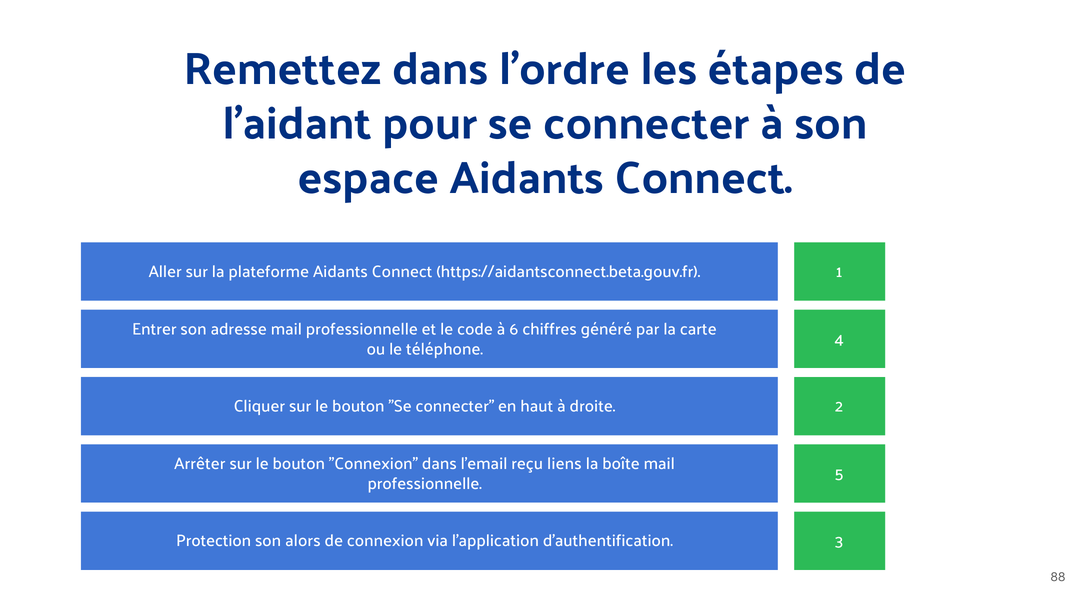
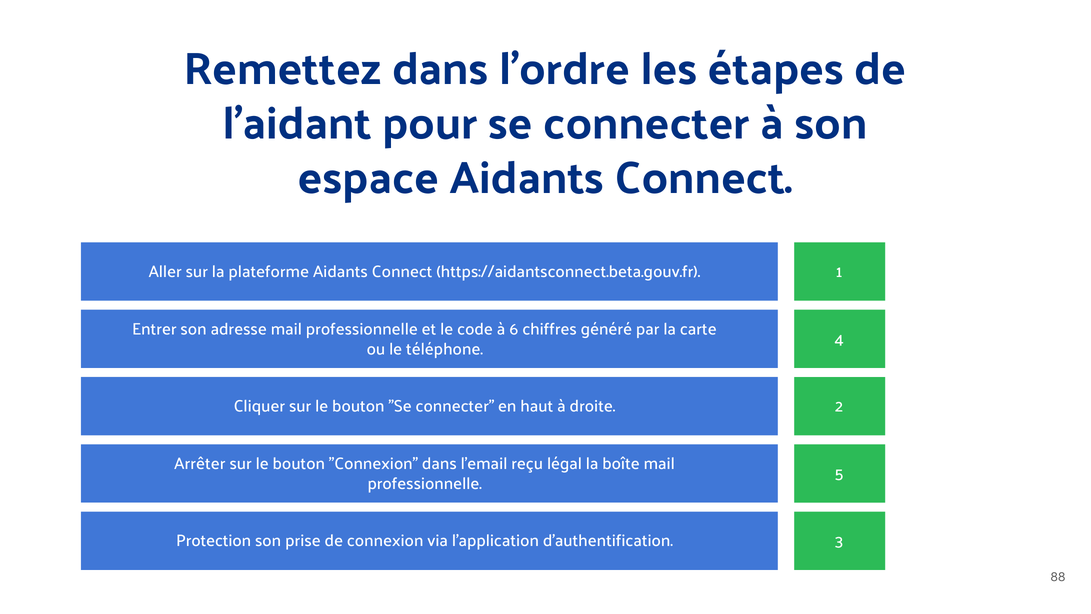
liens: liens -> légal
alors: alors -> prise
